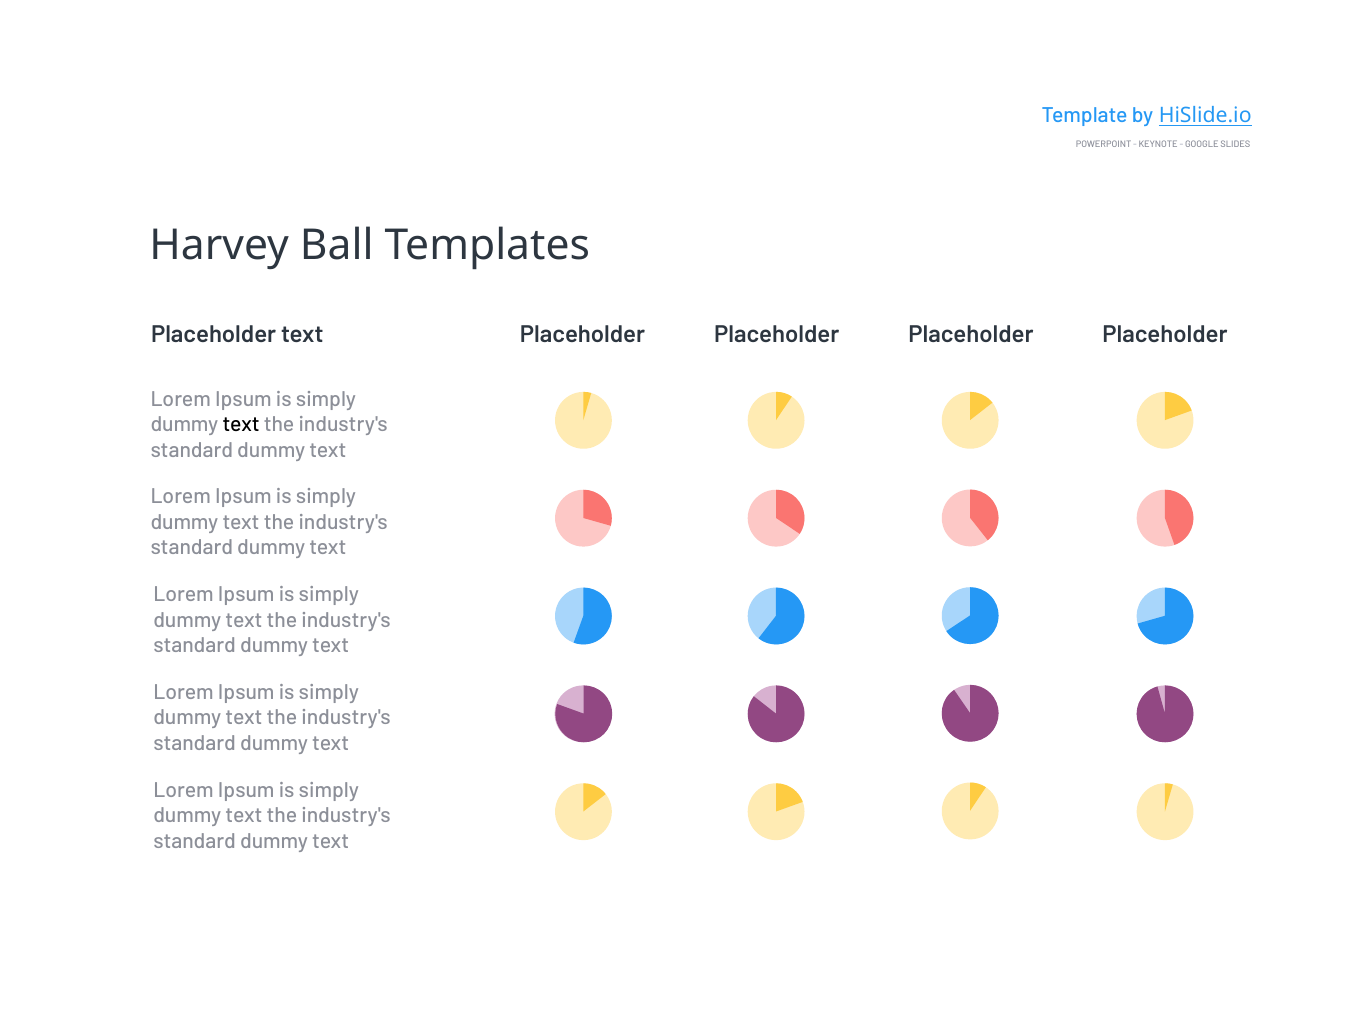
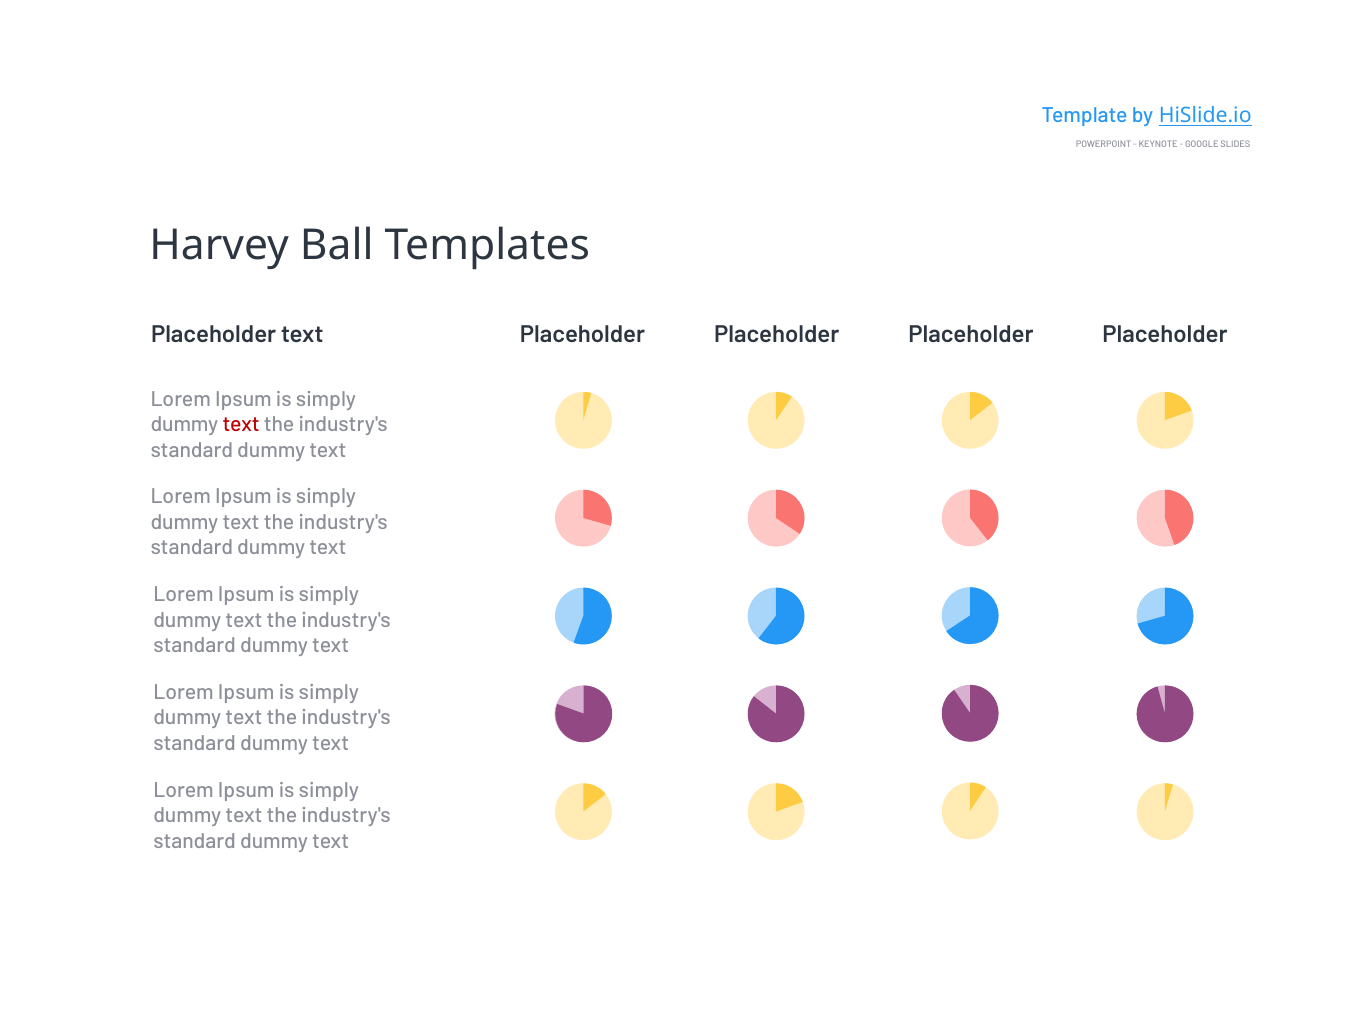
text at (241, 424) colour: black -> red
